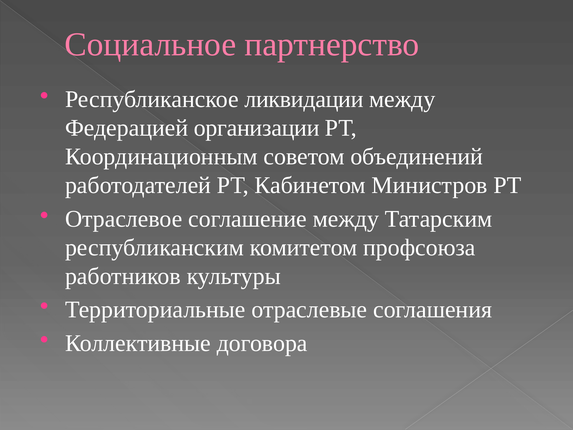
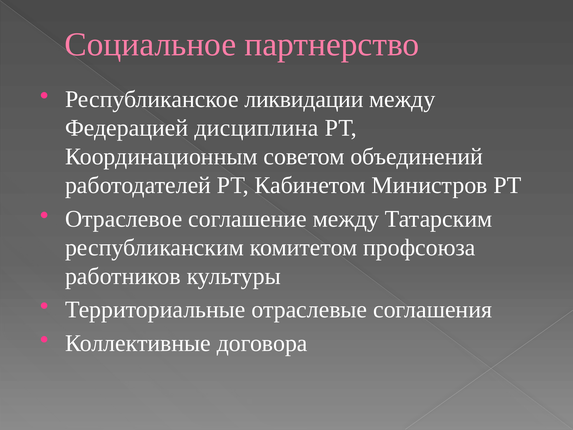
организации: организации -> дисциплина
